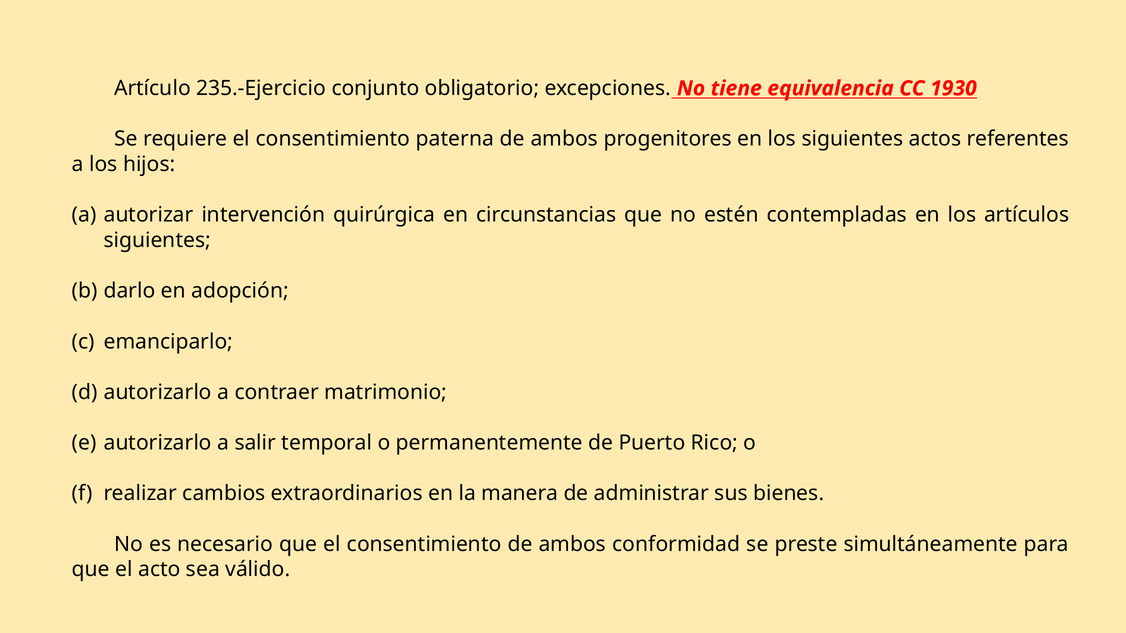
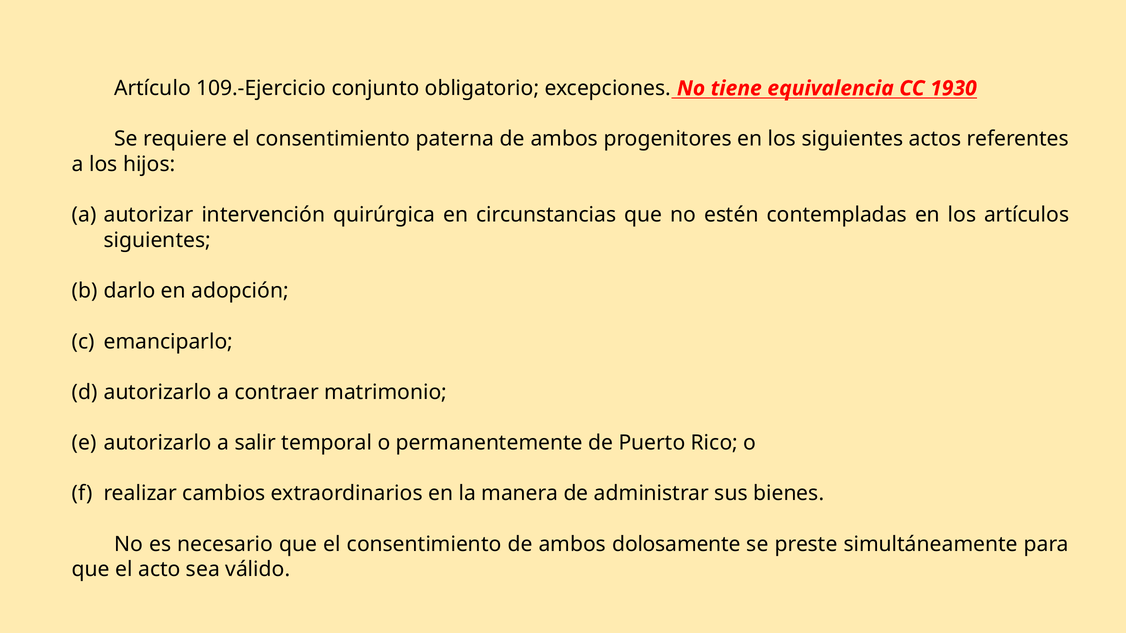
235.-Ejercicio: 235.-Ejercicio -> 109.-Ejercicio
conformidad: conformidad -> dolosamente
